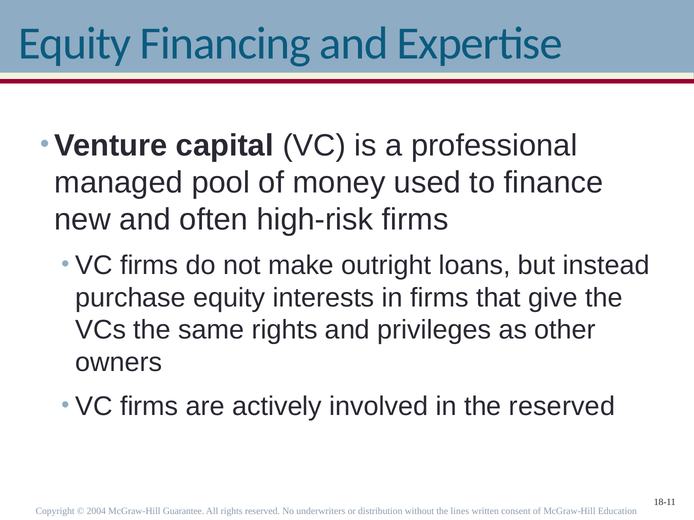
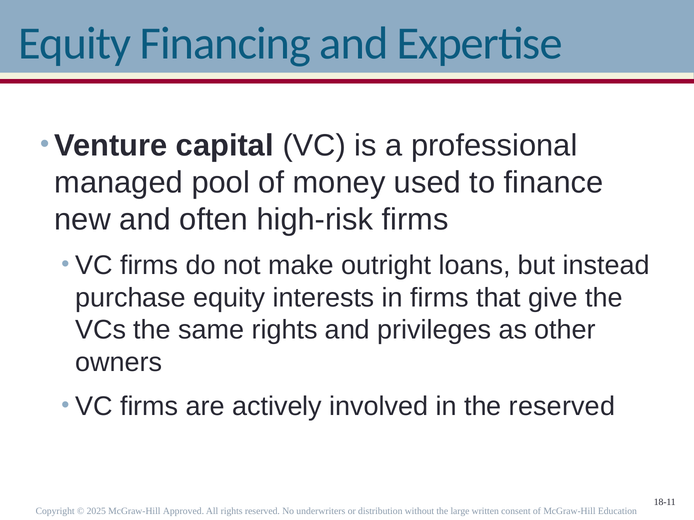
2004: 2004 -> 2025
Guarantee: Guarantee -> Approved
lines: lines -> large
